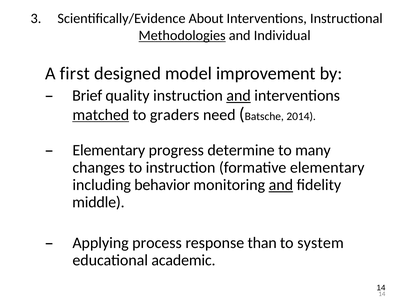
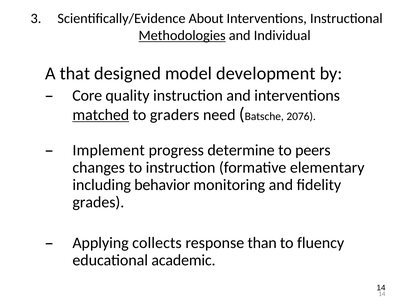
first: first -> that
improvement: improvement -> development
Brief: Brief -> Core
and at (239, 95) underline: present -> none
2014: 2014 -> 2076
Elementary at (109, 150): Elementary -> Implement
many: many -> peers
and at (281, 185) underline: present -> none
middle: middle -> grades
process: process -> collects
system: system -> fluency
